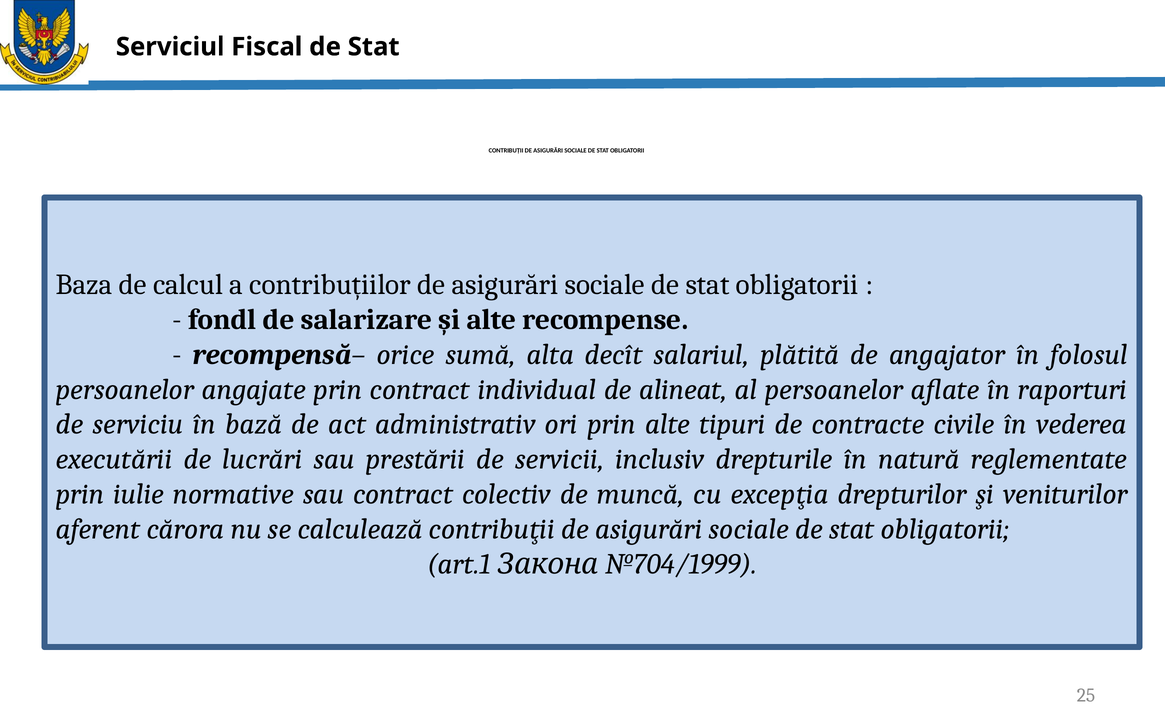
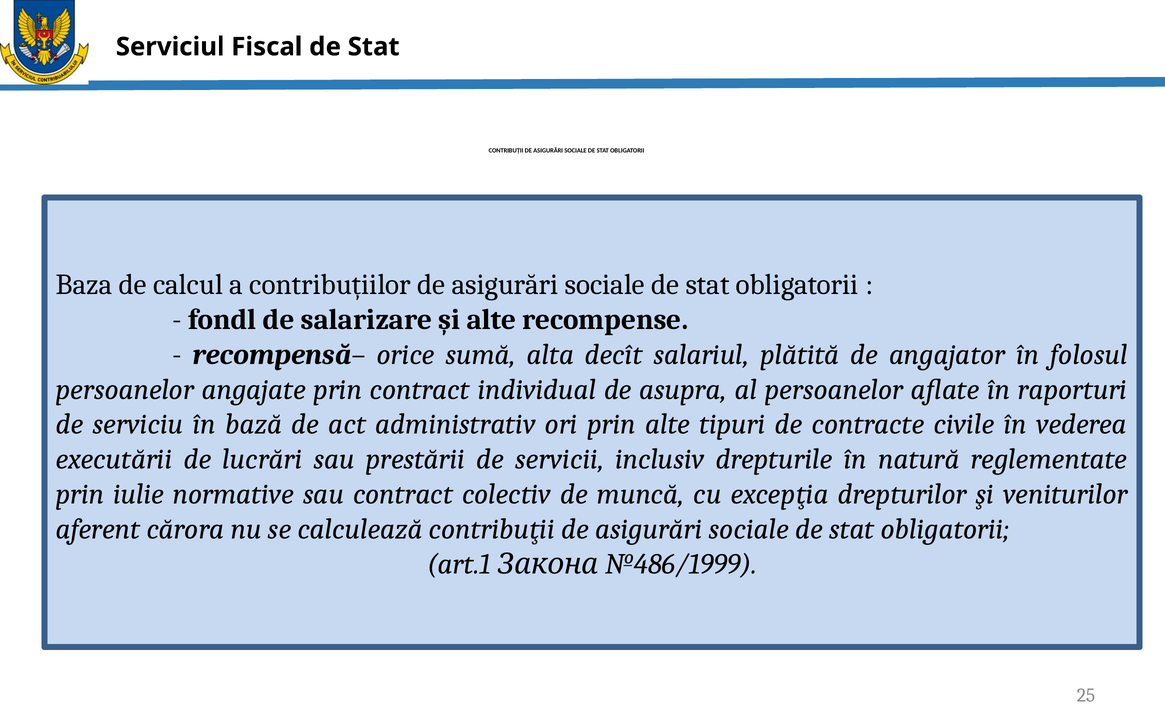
alineat: alineat -> asupra
№704/1999: №704/1999 -> №486/1999
